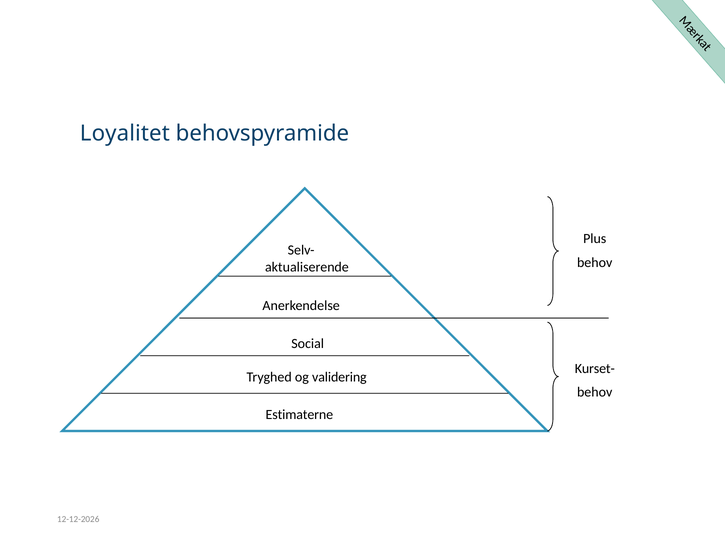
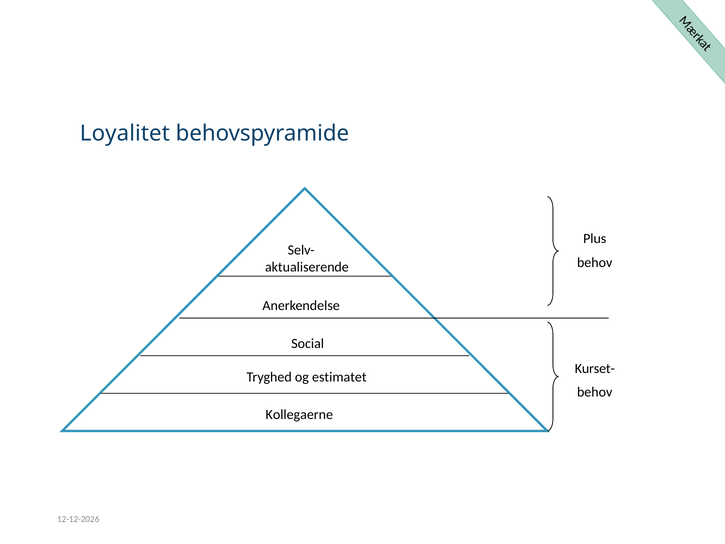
validering: validering -> estimatet
Estimaterne: Estimaterne -> Kollegaerne
